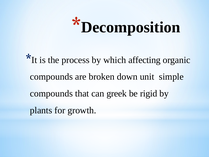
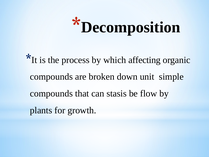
greek: greek -> stasis
rigid: rigid -> flow
